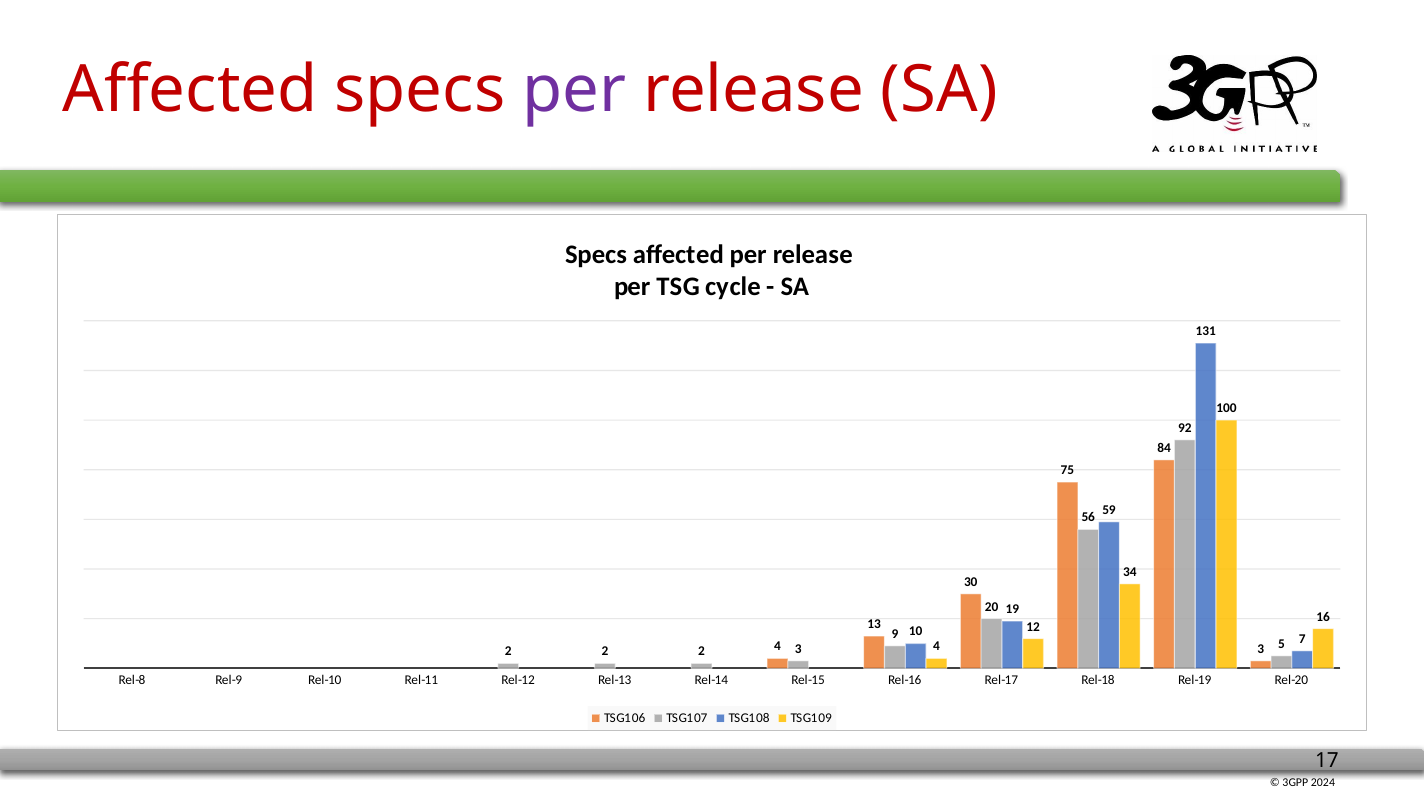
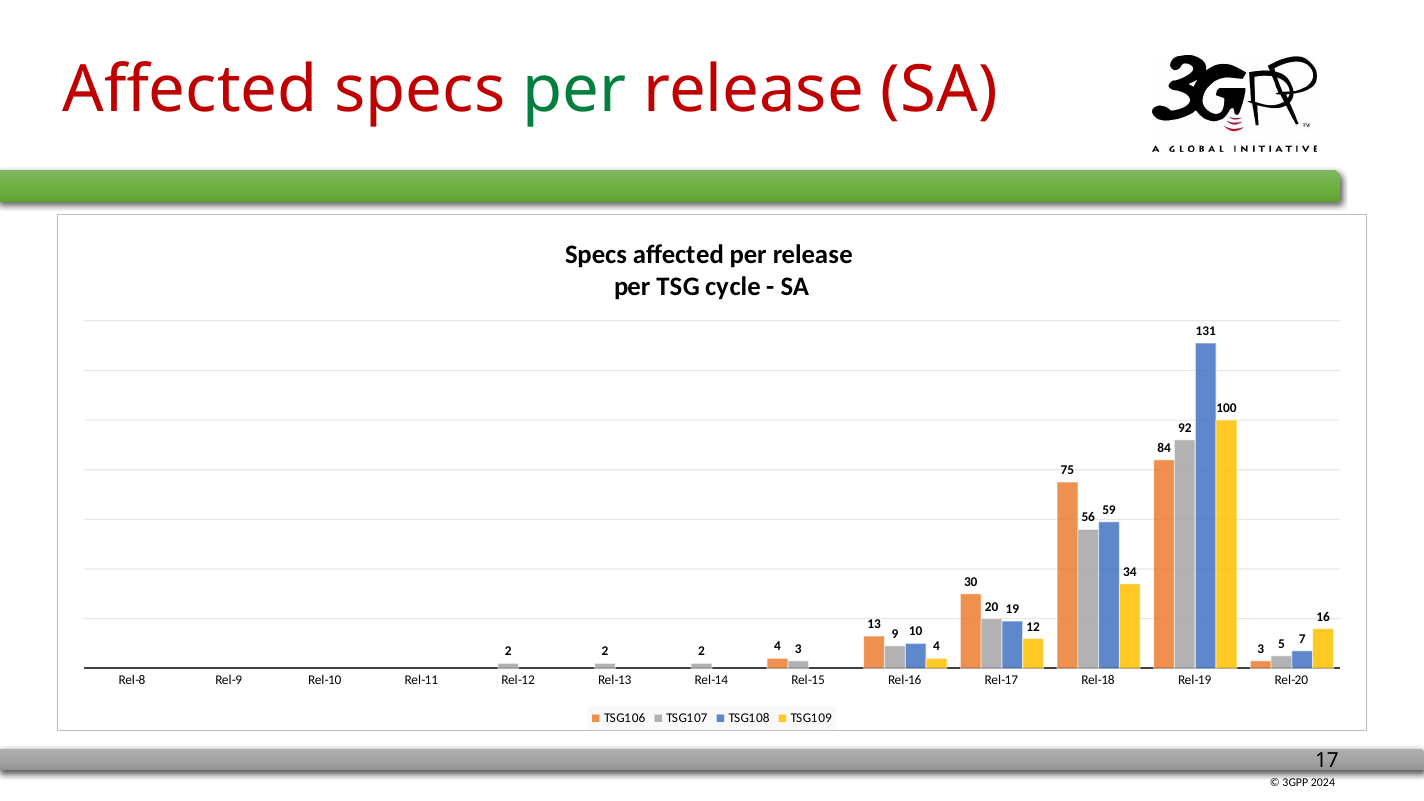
per at (574, 90) colour: purple -> green
